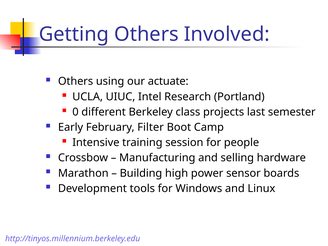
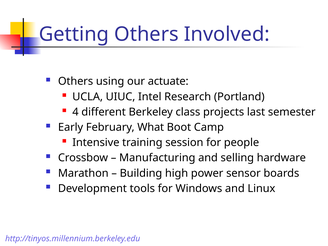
0: 0 -> 4
Filter: Filter -> What
